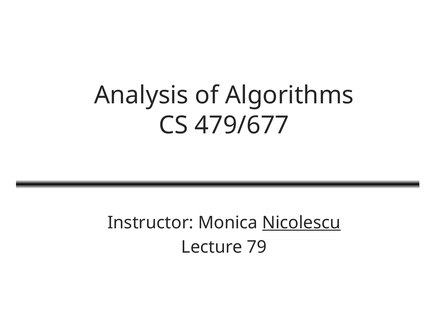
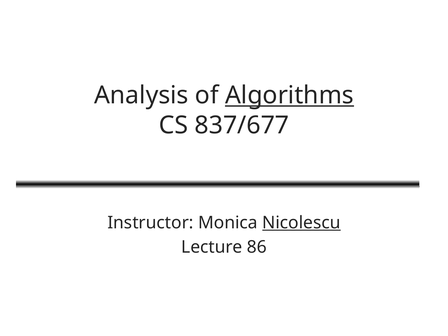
Algorithms underline: none -> present
479/677: 479/677 -> 837/677
79: 79 -> 86
